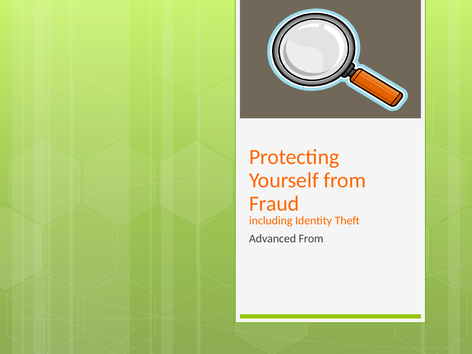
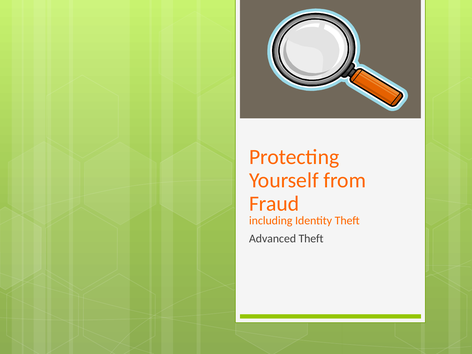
Advanced From: From -> Theft
